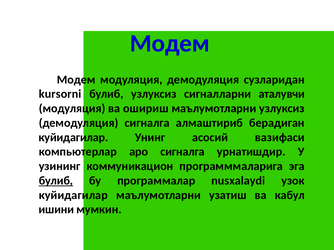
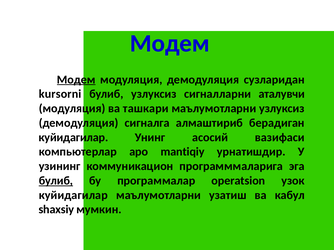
Модем at (76, 80) underline: none -> present
ошириш: ошириш -> ташкари
аро сигналга: сигналга -> mantiqiy
nusxalaydi: nusxalaydi -> operatsion
ишини: ишини -> shaxsiy
